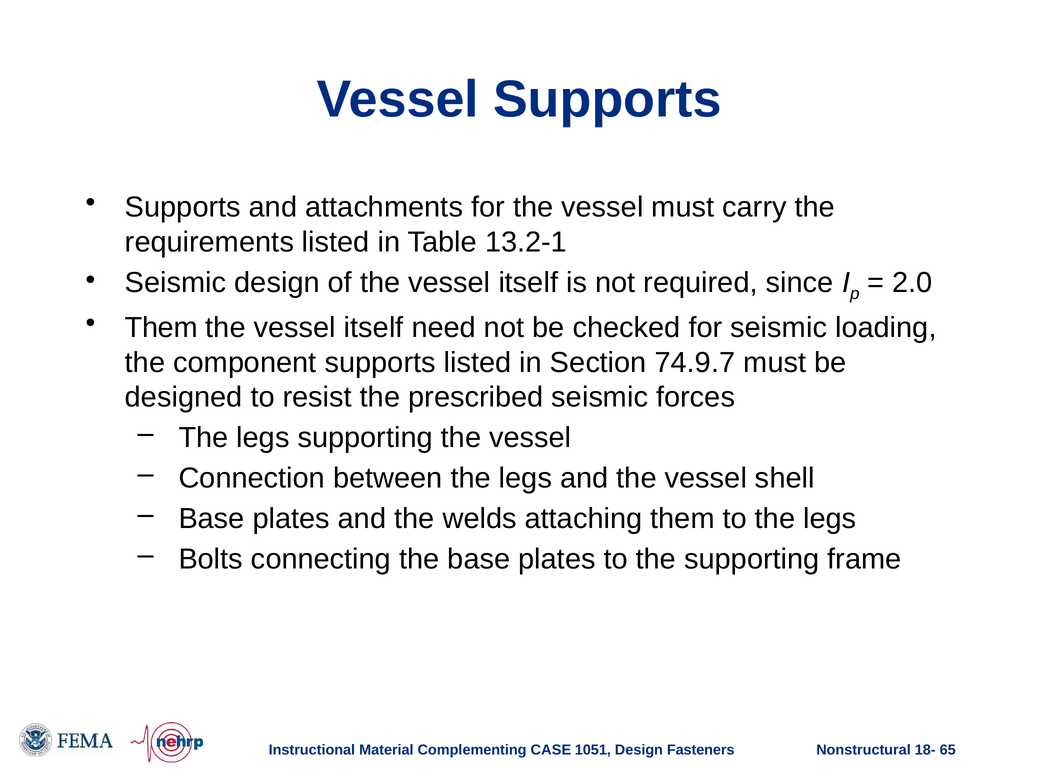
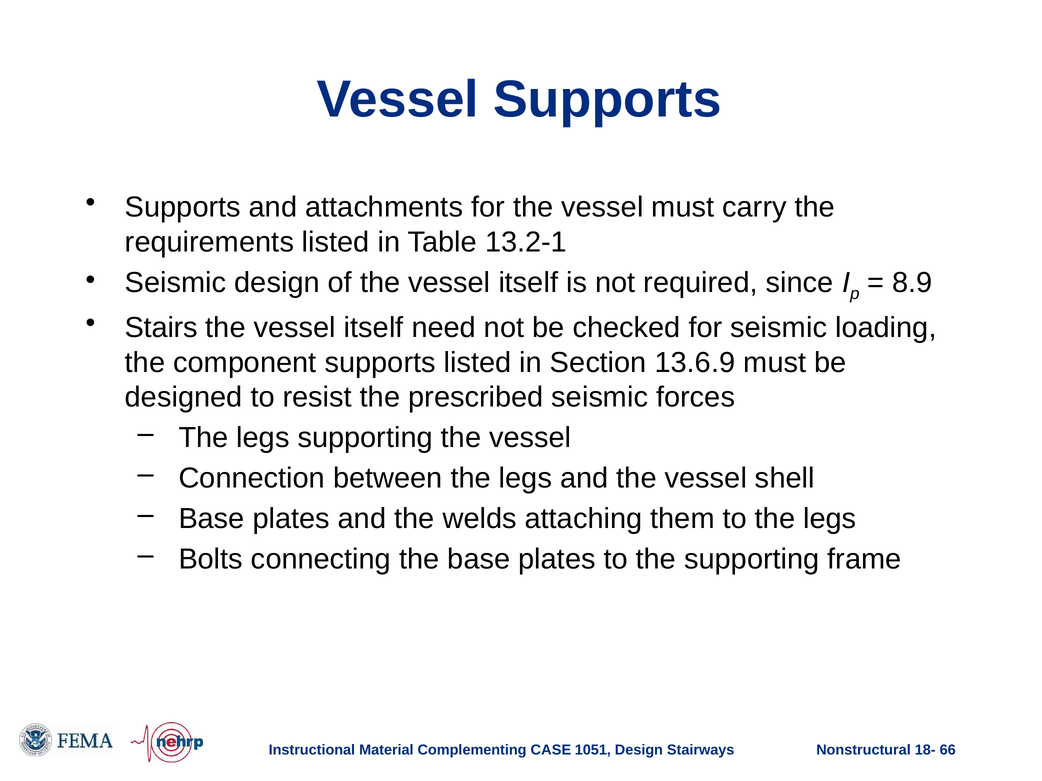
2.0: 2.0 -> 8.9
Them at (161, 328): Them -> Stairs
74.9.7: 74.9.7 -> 13.6.9
Fasteners: Fasteners -> Stairways
65: 65 -> 66
